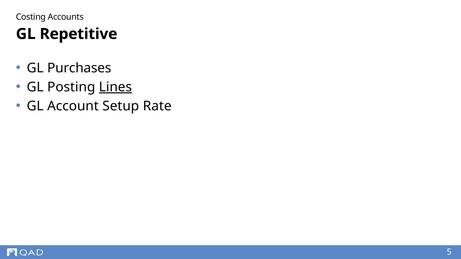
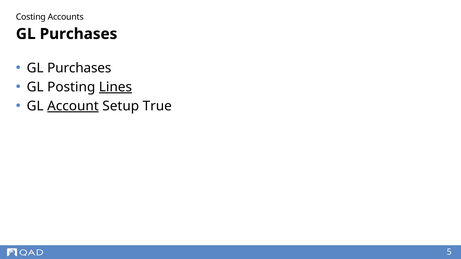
Repetitive at (79, 34): Repetitive -> Purchases
Account underline: none -> present
Rate: Rate -> True
